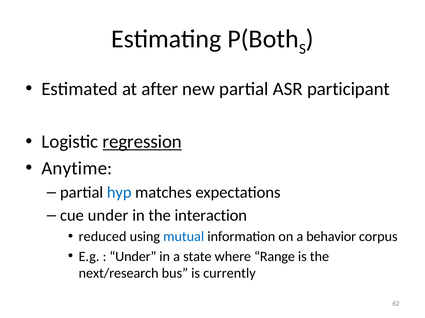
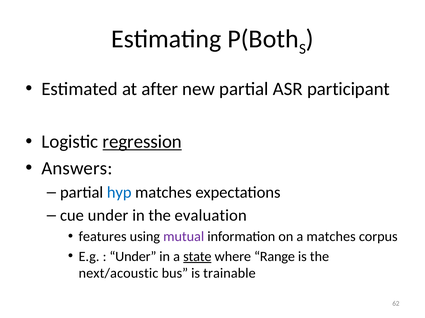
Anytime: Anytime -> Answers
interaction: interaction -> evaluation
reduced: reduced -> features
mutual colour: blue -> purple
a behavior: behavior -> matches
state underline: none -> present
next/research: next/research -> next/acoustic
currently: currently -> trainable
